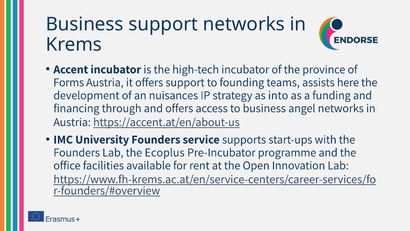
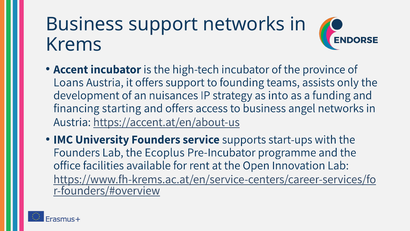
Forms: Forms -> Loans
here: here -> only
through: through -> starting
